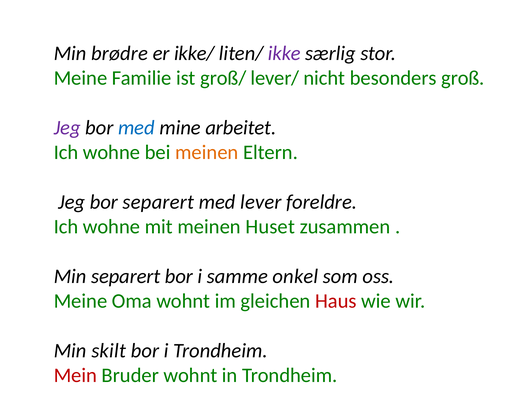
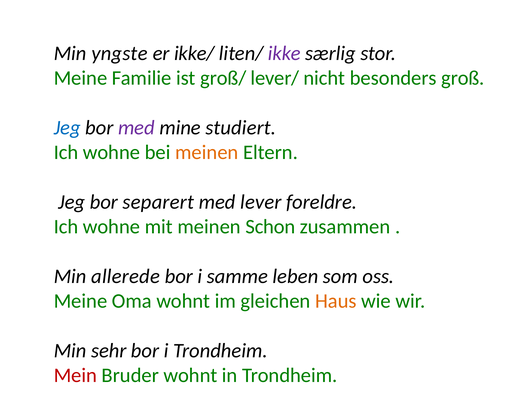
brødre: brødre -> yngste
Jeg at (67, 127) colour: purple -> blue
med at (136, 127) colour: blue -> purple
arbeitet: arbeitet -> studiert
Huset: Huset -> Schon
Min separert: separert -> allerede
onkel: onkel -> leben
Haus colour: red -> orange
skilt: skilt -> sehr
